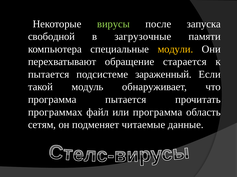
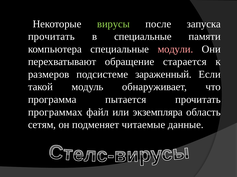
свободной at (51, 37): свободной -> прочитать
в загрузочные: загрузочные -> специальные
модули colour: yellow -> pink
пытается at (49, 75): пытается -> размеров
или программа: программа -> экземпляра
